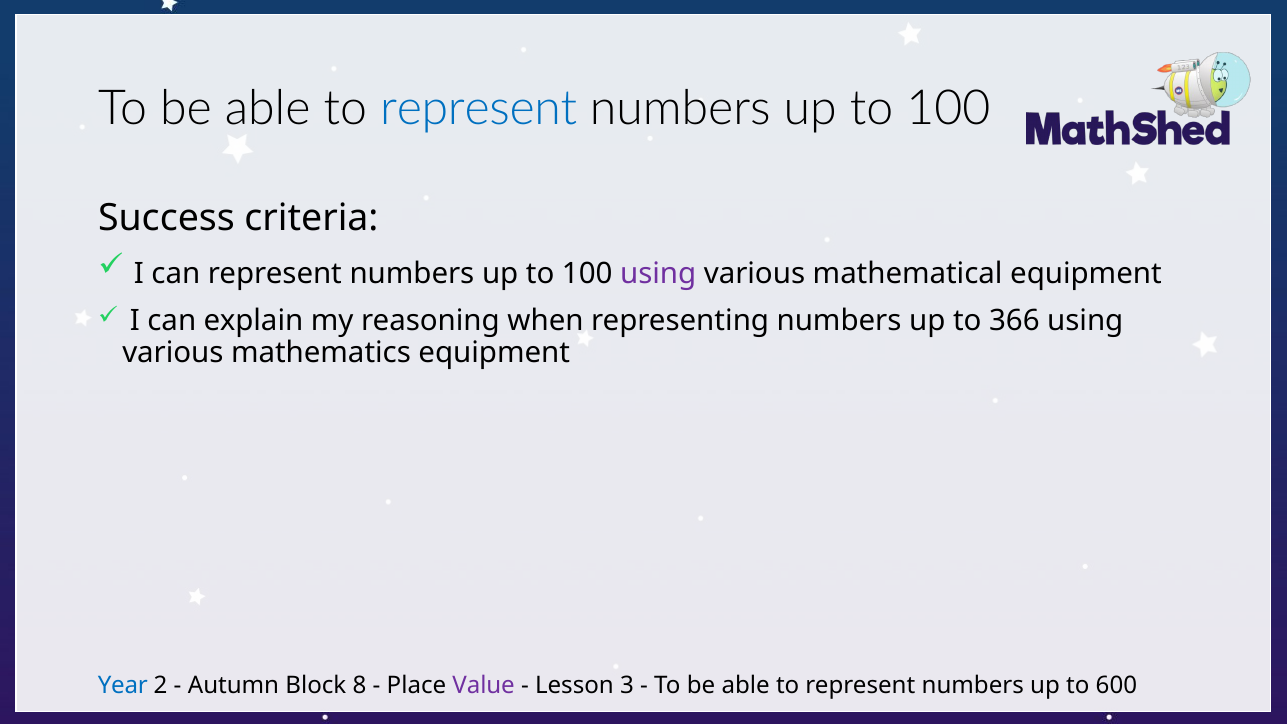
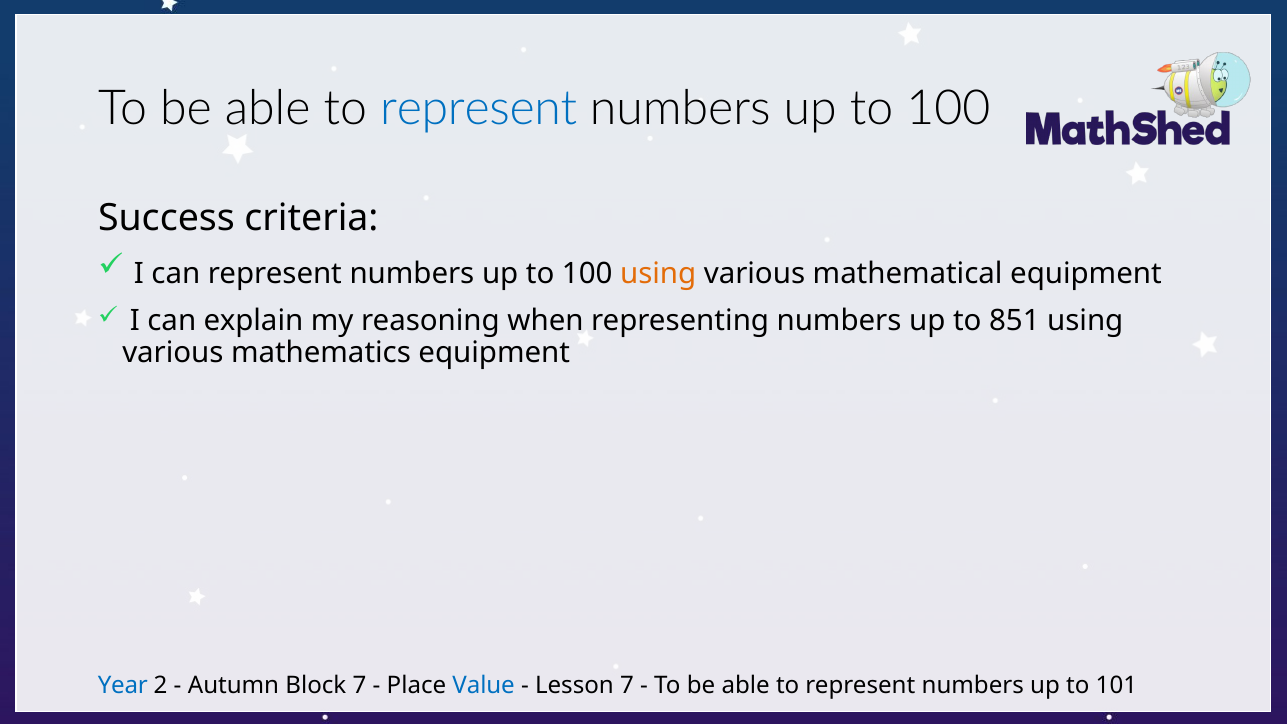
using at (658, 274) colour: purple -> orange
366: 366 -> 851
Block 8: 8 -> 7
Value colour: purple -> blue
Lesson 3: 3 -> 7
600: 600 -> 101
